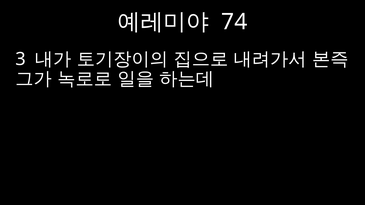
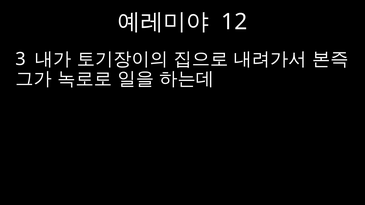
74: 74 -> 12
